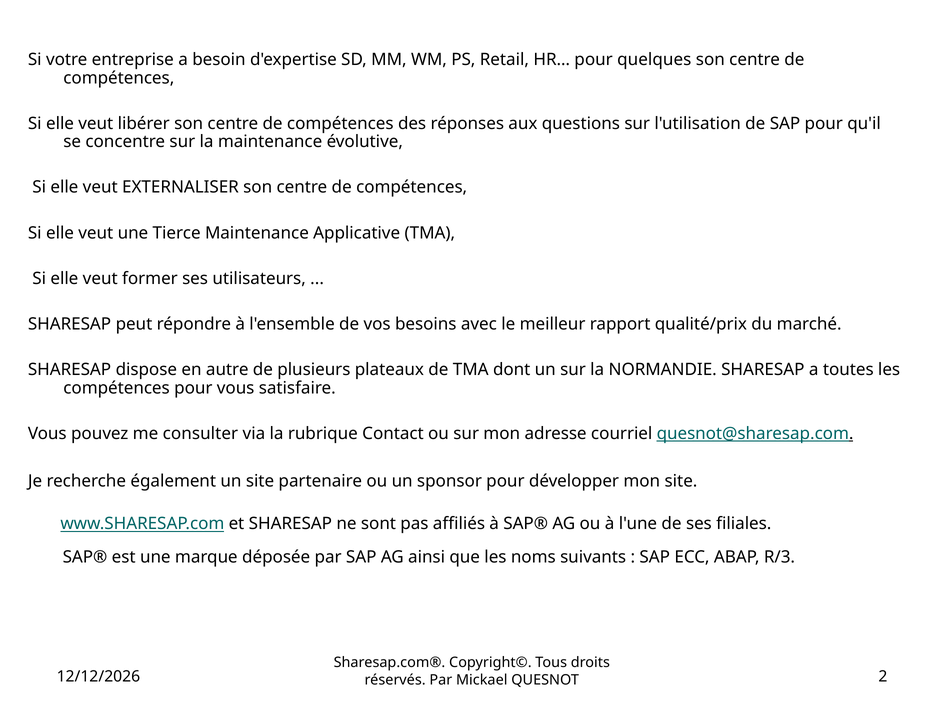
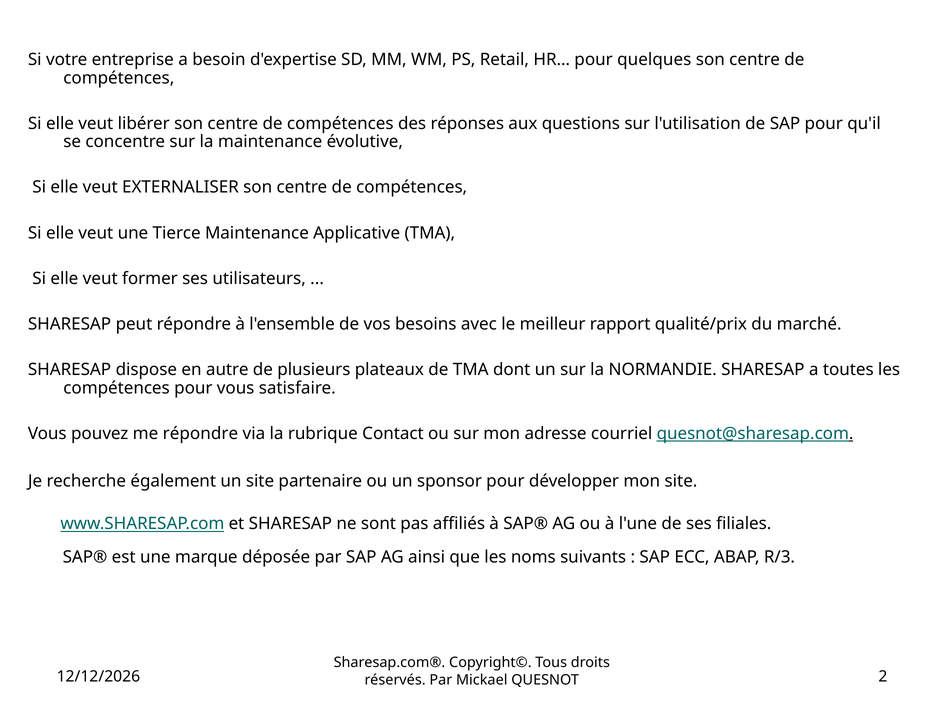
me consulter: consulter -> répondre
